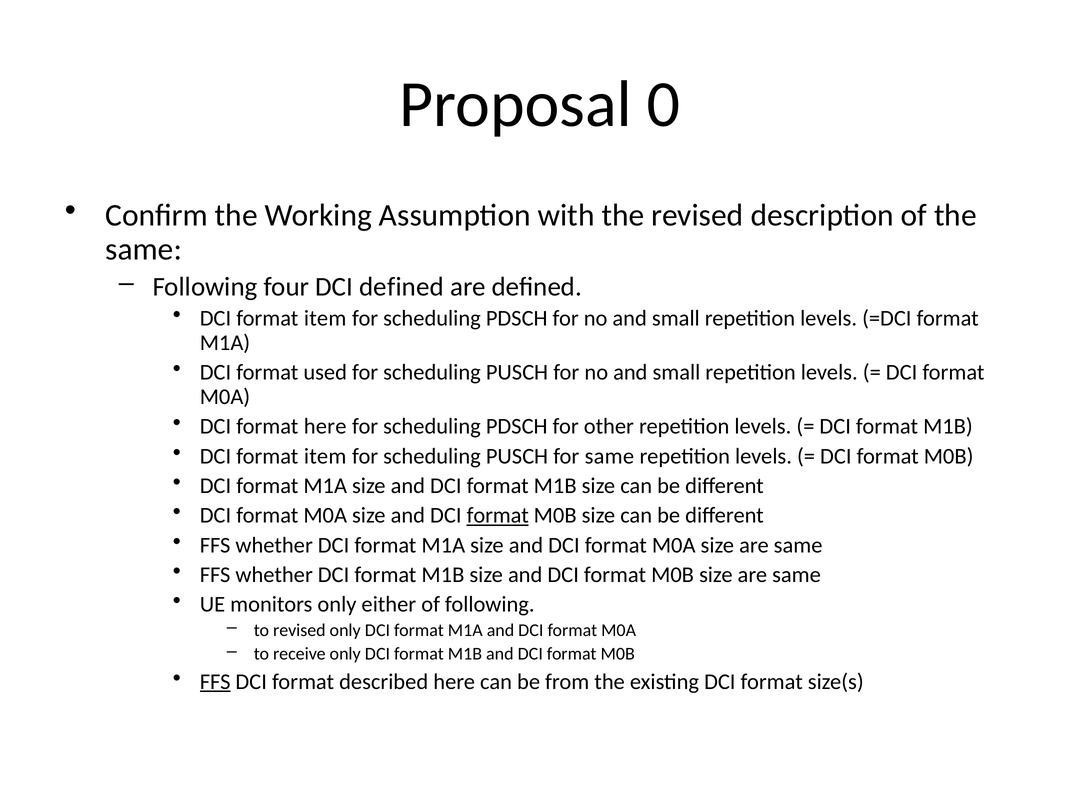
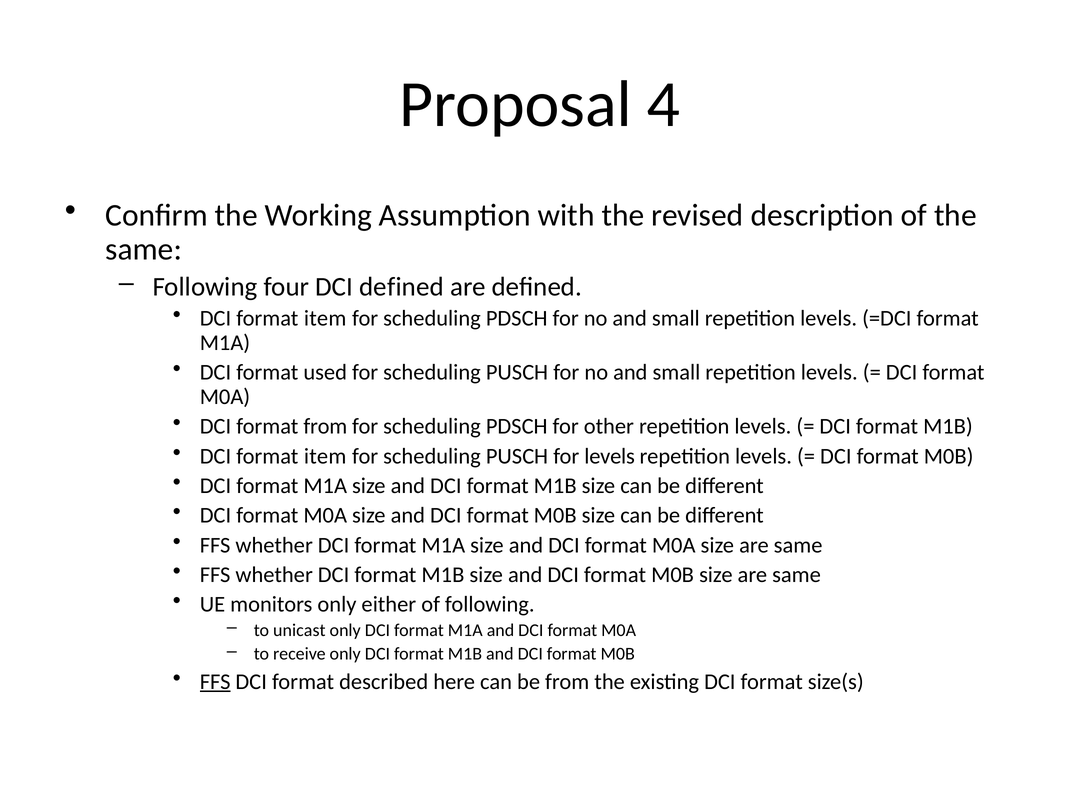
0: 0 -> 4
format here: here -> from
for same: same -> levels
format at (498, 516) underline: present -> none
to revised: revised -> unicast
